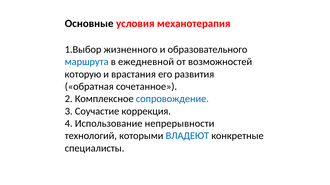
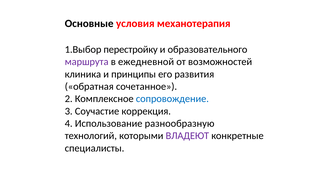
жизненного: жизненного -> перестройку
маршрута colour: blue -> purple
которую: которую -> клиника
врастания: врастания -> принципы
непрерывности: непрерывности -> разнообразную
ВЛАДЕЮТ colour: blue -> purple
